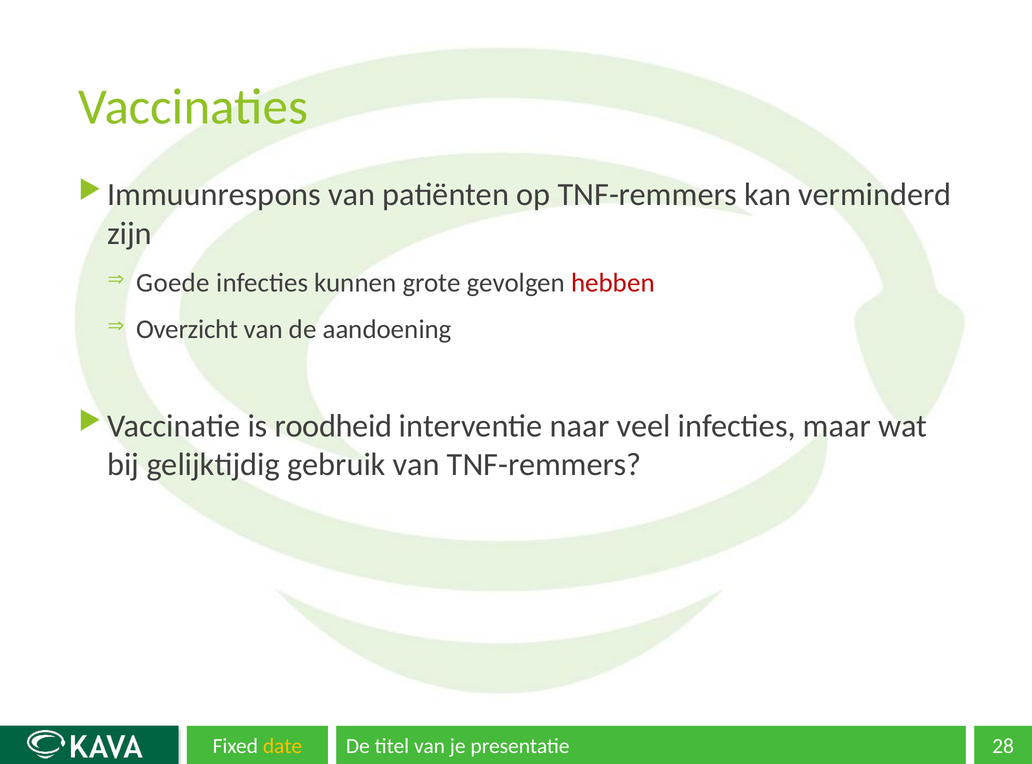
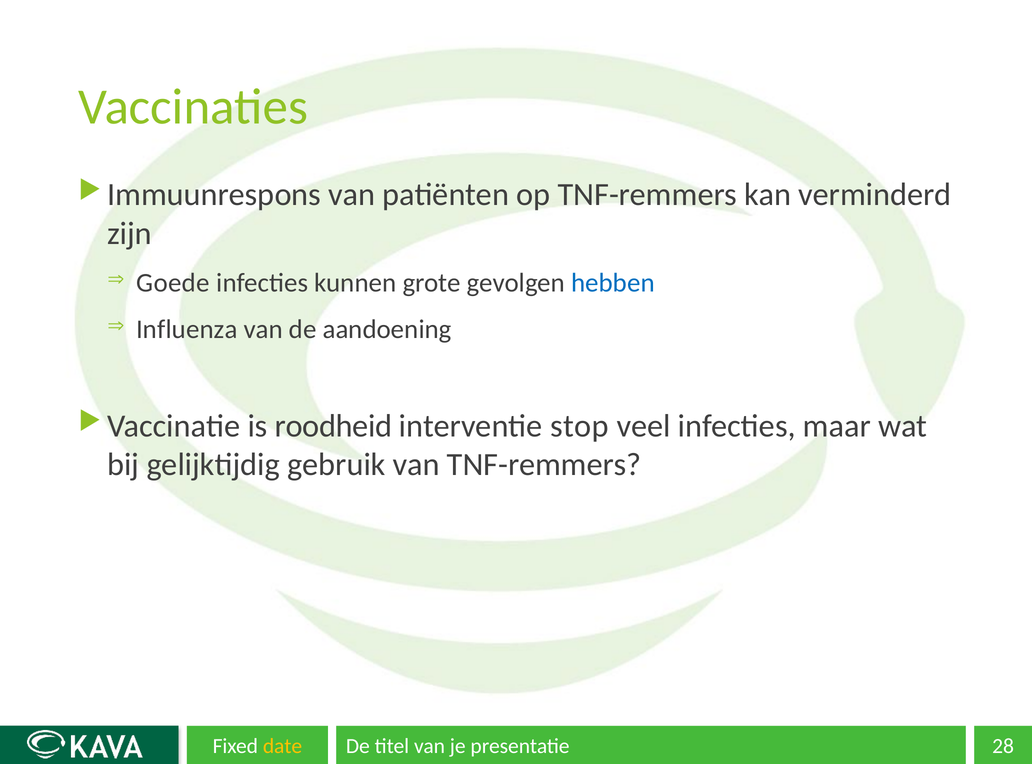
hebben colour: red -> blue
Overzicht: Overzicht -> Influenza
naar: naar -> stop
